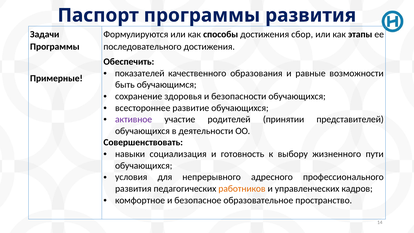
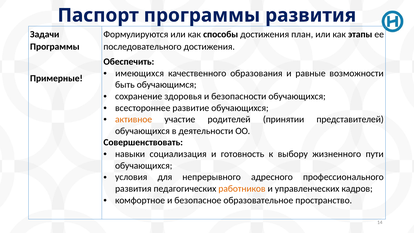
сбор: сбор -> план
показателей: показателей -> имеющихся
активное colour: purple -> orange
